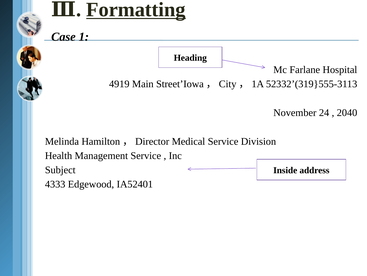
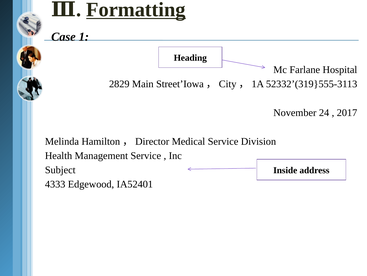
4919: 4919 -> 2829
2040: 2040 -> 2017
